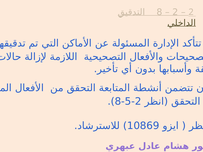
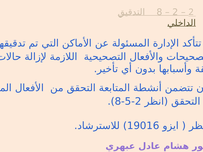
10869: 10869 -> 19016
